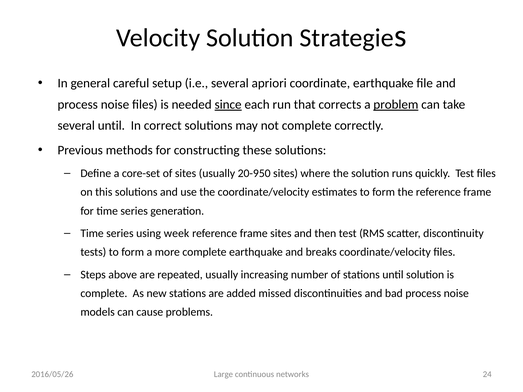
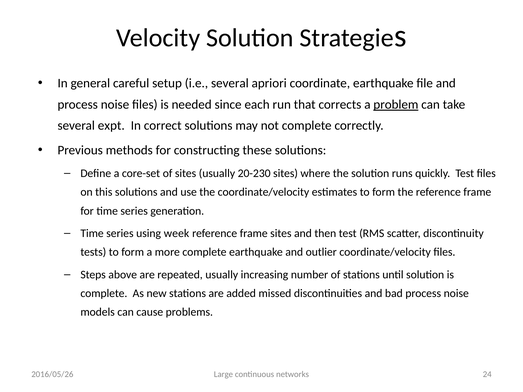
since underline: present -> none
several until: until -> expt
20-950: 20-950 -> 20-230
breaks: breaks -> outlier
